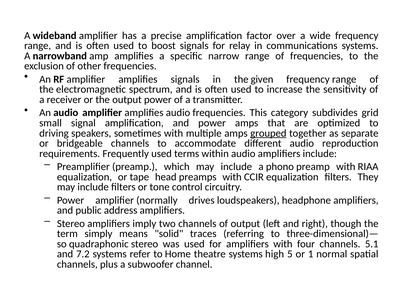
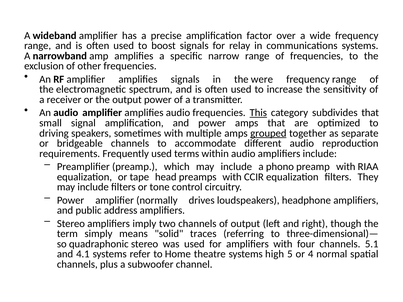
given: given -> were
This underline: none -> present
subdivides grid: grid -> that
7.2: 7.2 -> 4.1
1: 1 -> 4
